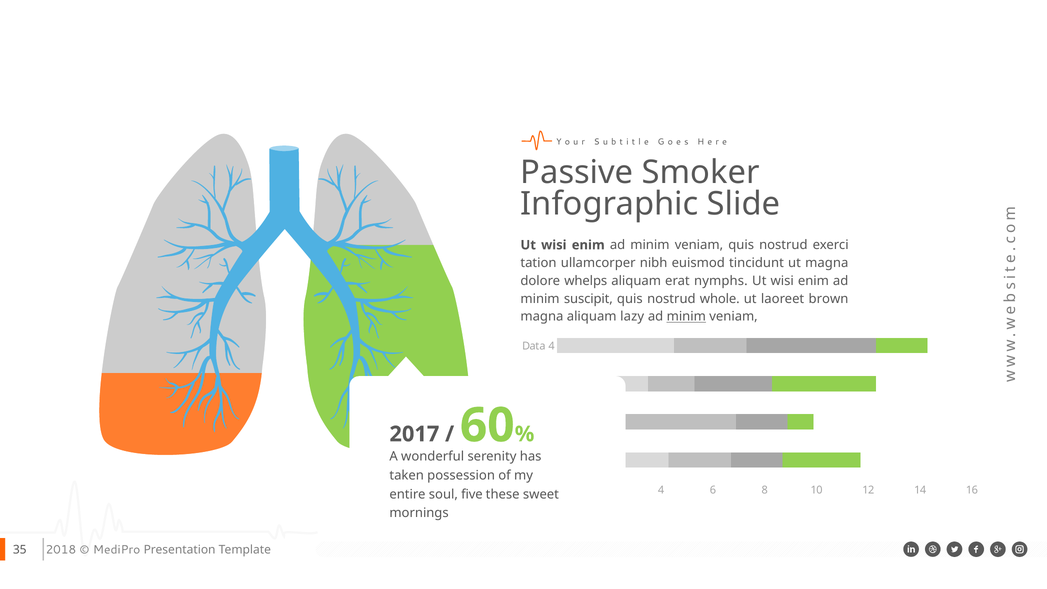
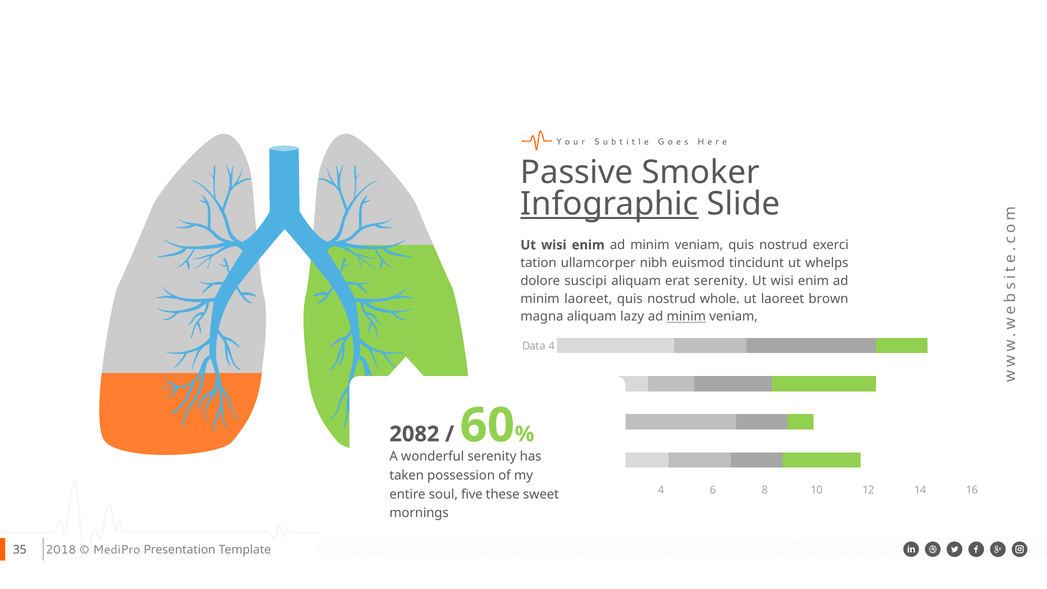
Infographic underline: none -> present
ut magna: magna -> whelps
whelps: whelps -> suscipi
erat nymphs: nymphs -> serenity
minim suscipit: suscipit -> laoreet
2017: 2017 -> 2082
